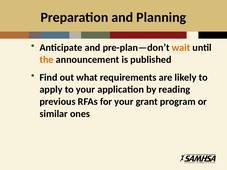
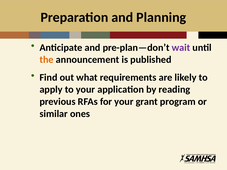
wait colour: orange -> purple
